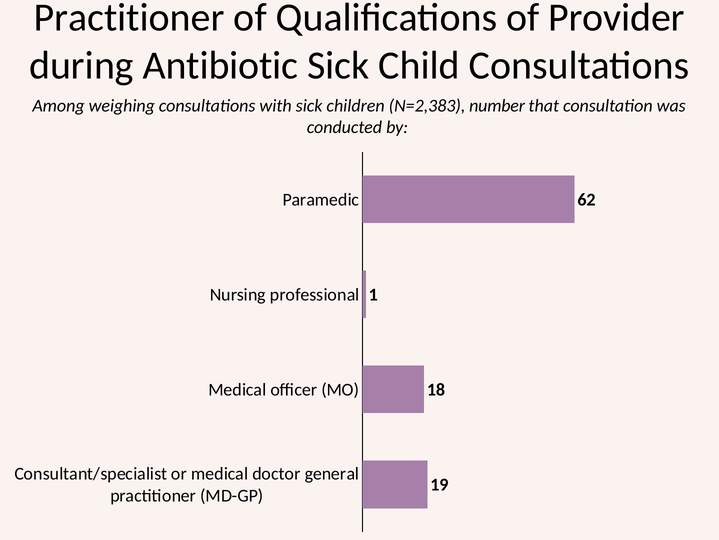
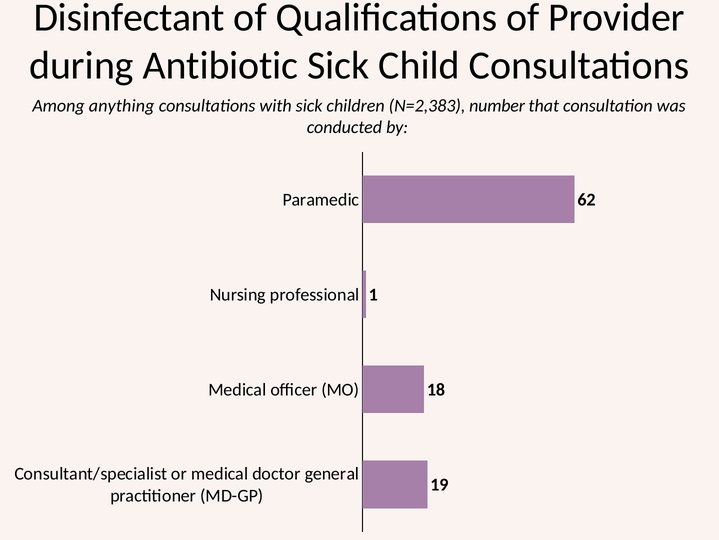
Practitioner at (129, 18): Practitioner -> Disinfectant
weighing: weighing -> anything
